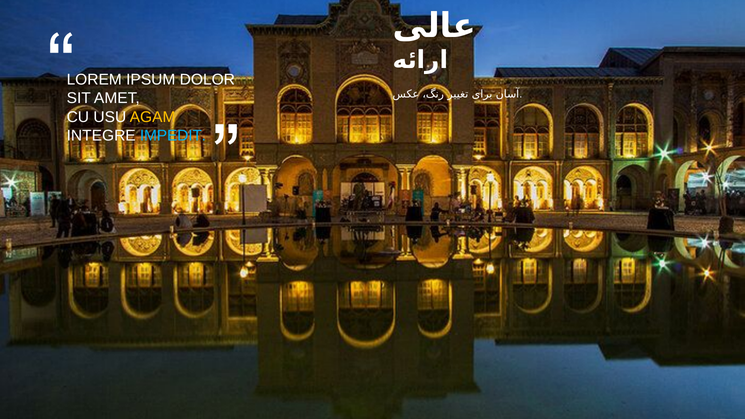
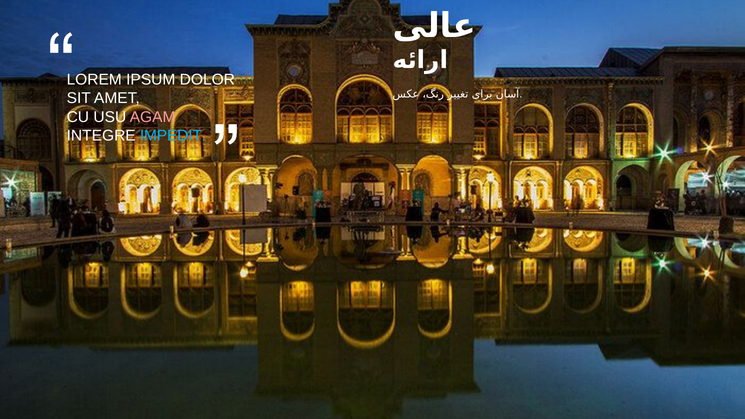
AGAM colour: yellow -> pink
